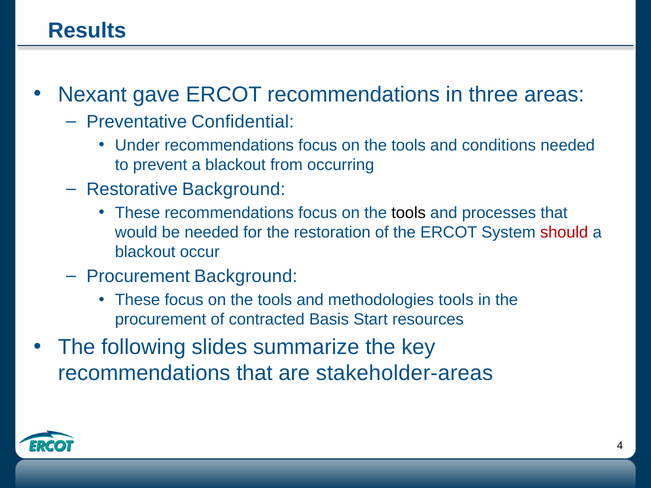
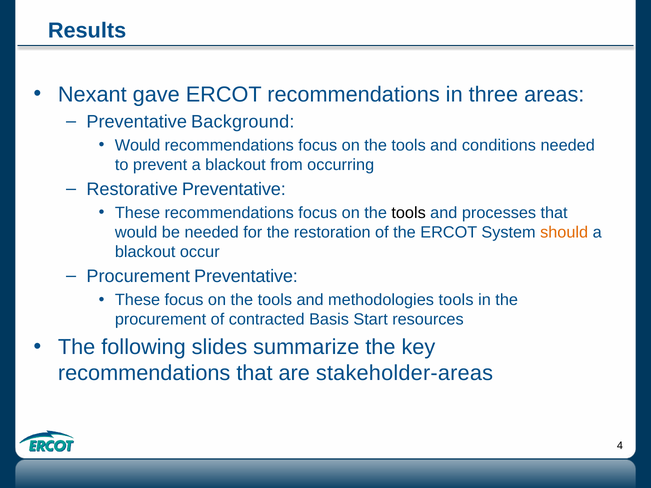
Confidential: Confidential -> Background
Under at (137, 145): Under -> Would
Restorative Background: Background -> Preventative
should colour: red -> orange
Procurement Background: Background -> Preventative
